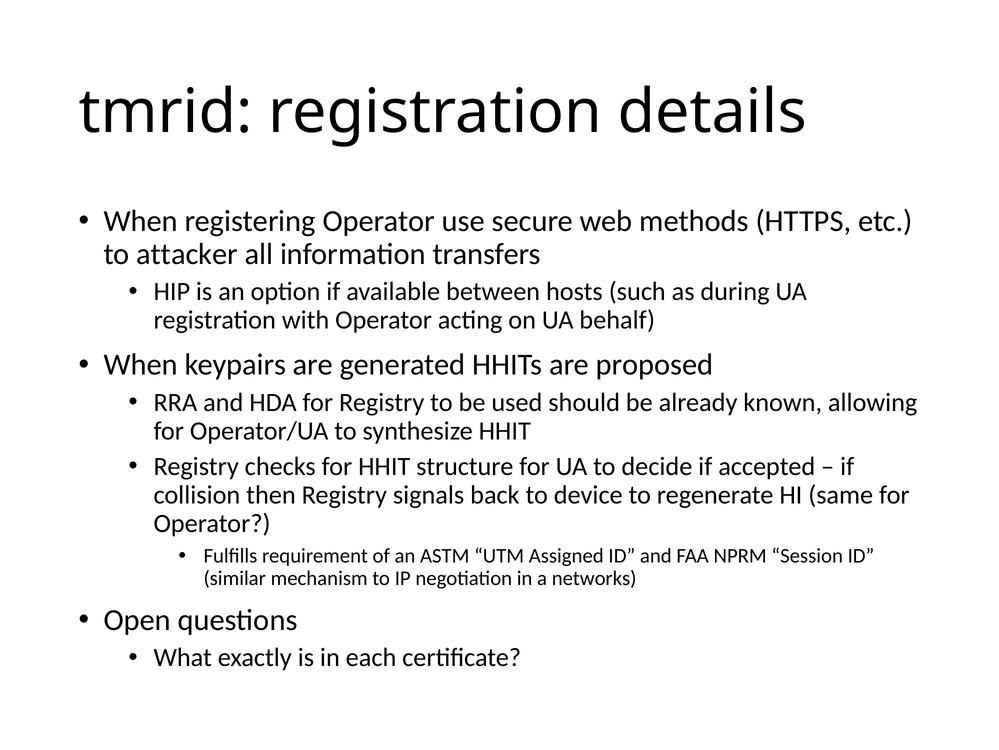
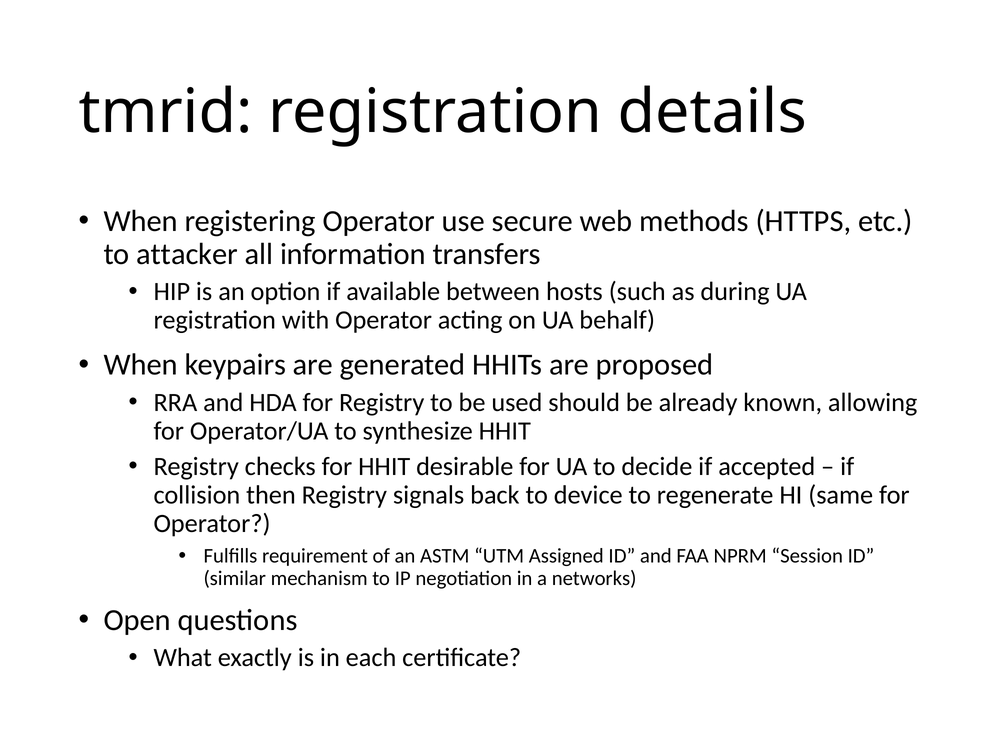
structure: structure -> desirable
